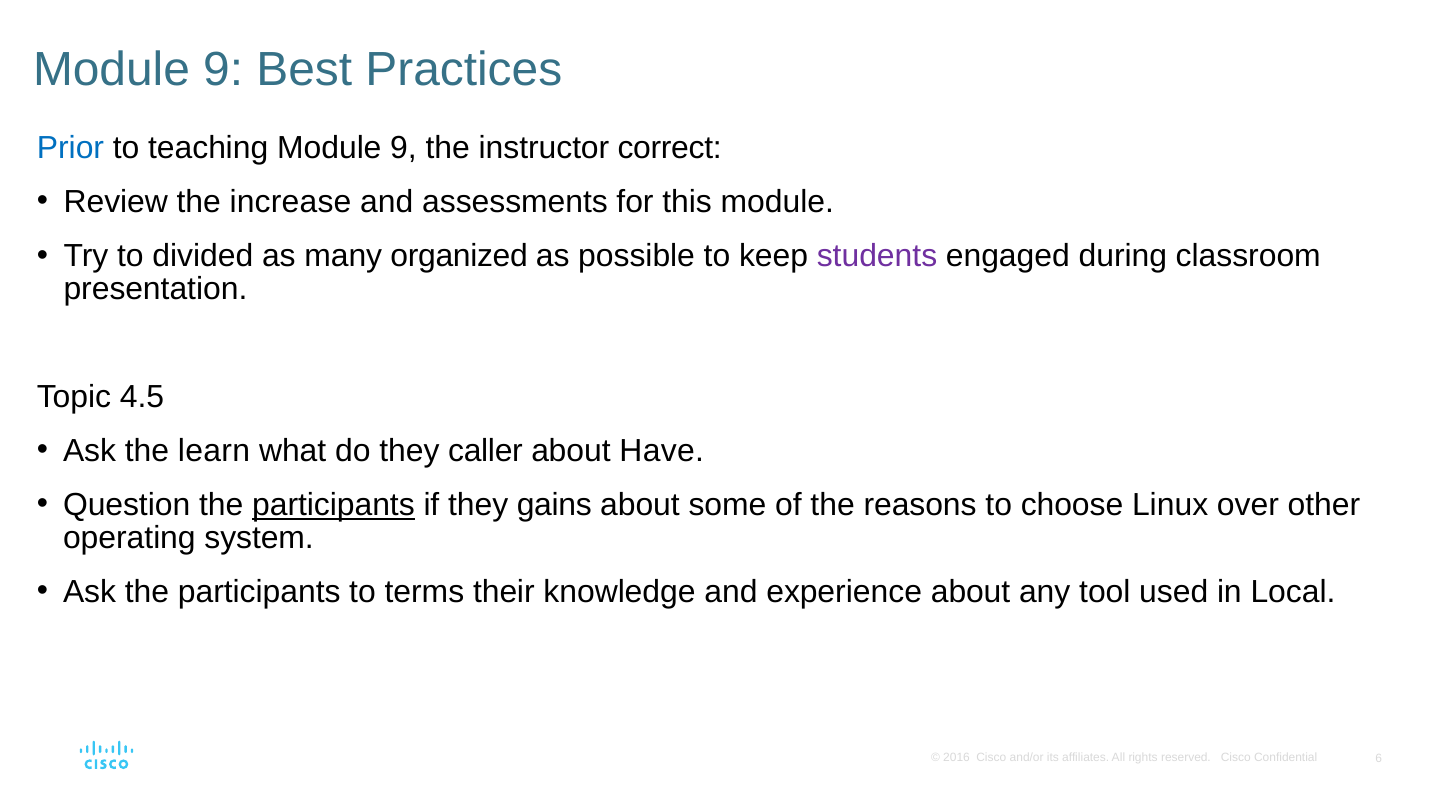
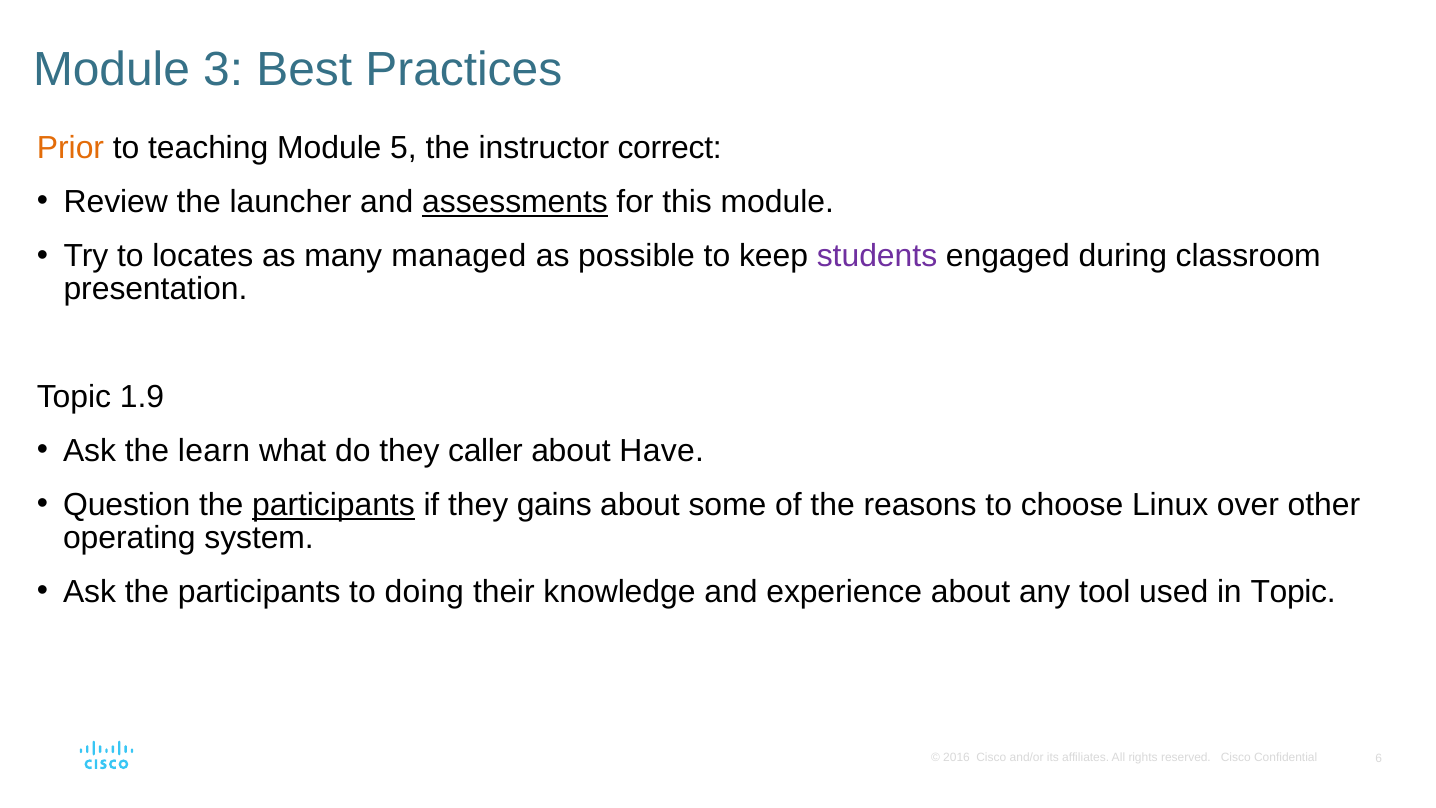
9 at (223, 69): 9 -> 3
Prior colour: blue -> orange
teaching Module 9: 9 -> 5
increase: increase -> launcher
assessments underline: none -> present
divided: divided -> locates
organized: organized -> managed
4.5: 4.5 -> 1.9
terms: terms -> doing
in Local: Local -> Topic
